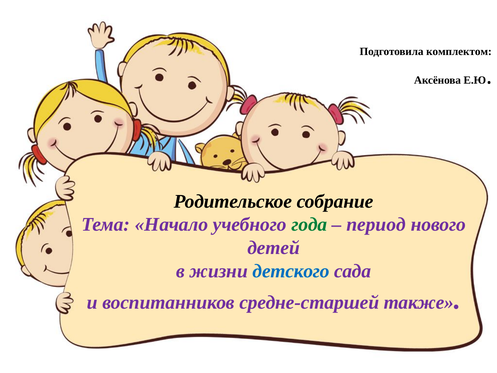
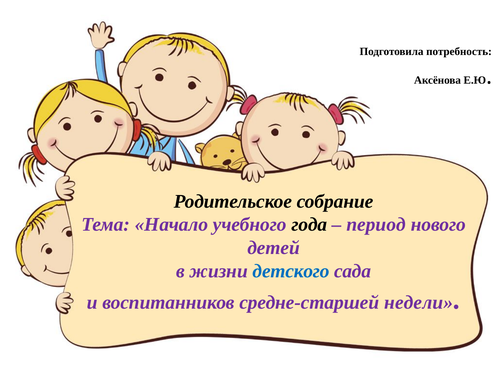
комплектом: комплектом -> потребность
года colour: green -> black
также: также -> недели
